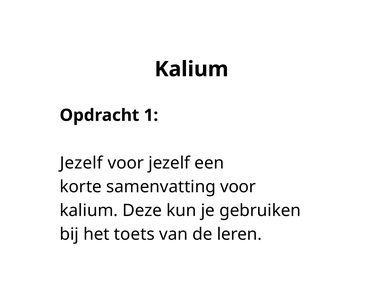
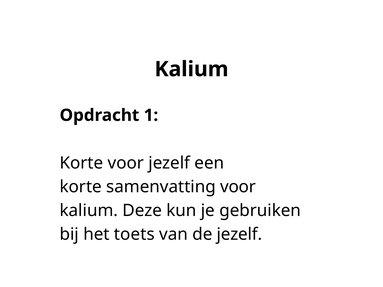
Jezelf at (81, 163): Jezelf -> Korte
de leren: leren -> jezelf
